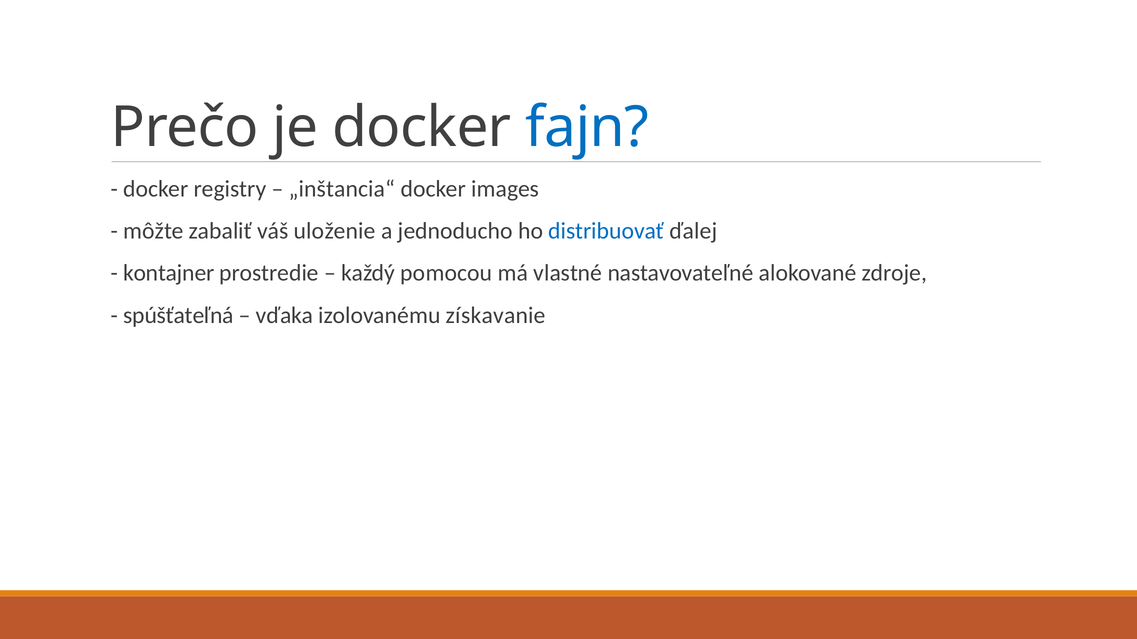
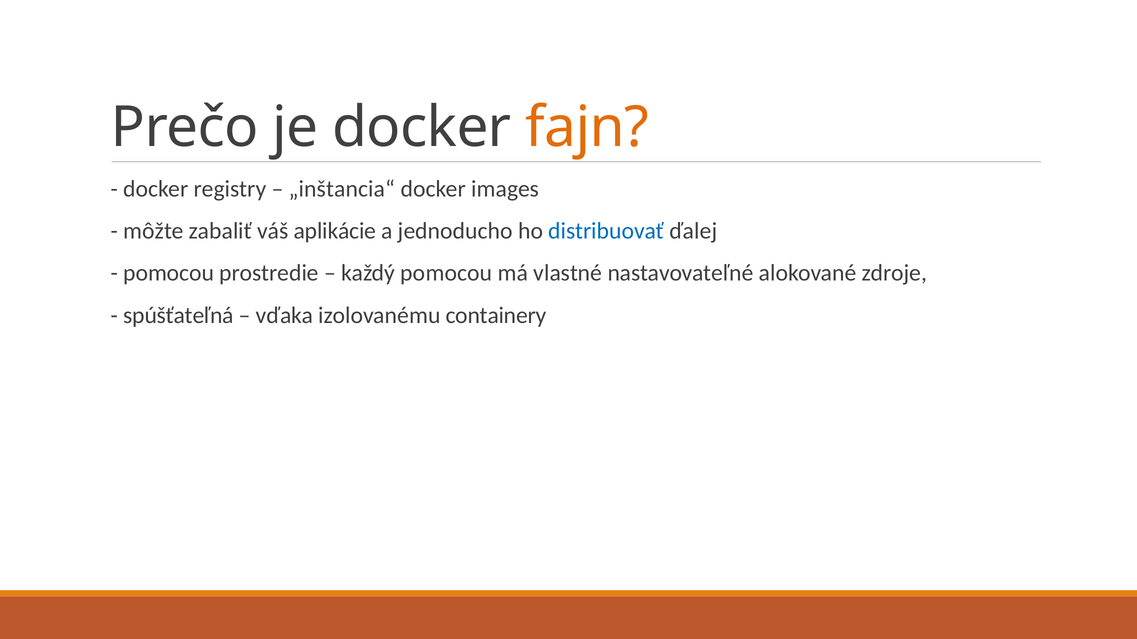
fajn colour: blue -> orange
uloženie: uloženie -> aplikácie
kontajner at (169, 273): kontajner -> pomocou
získavanie: získavanie -> containery
